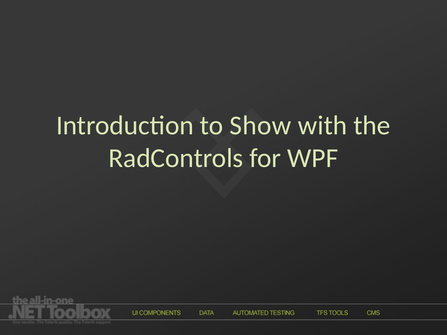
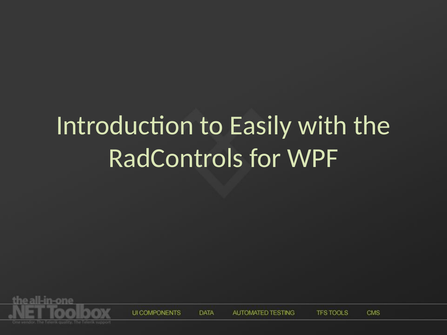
Show: Show -> Easily
